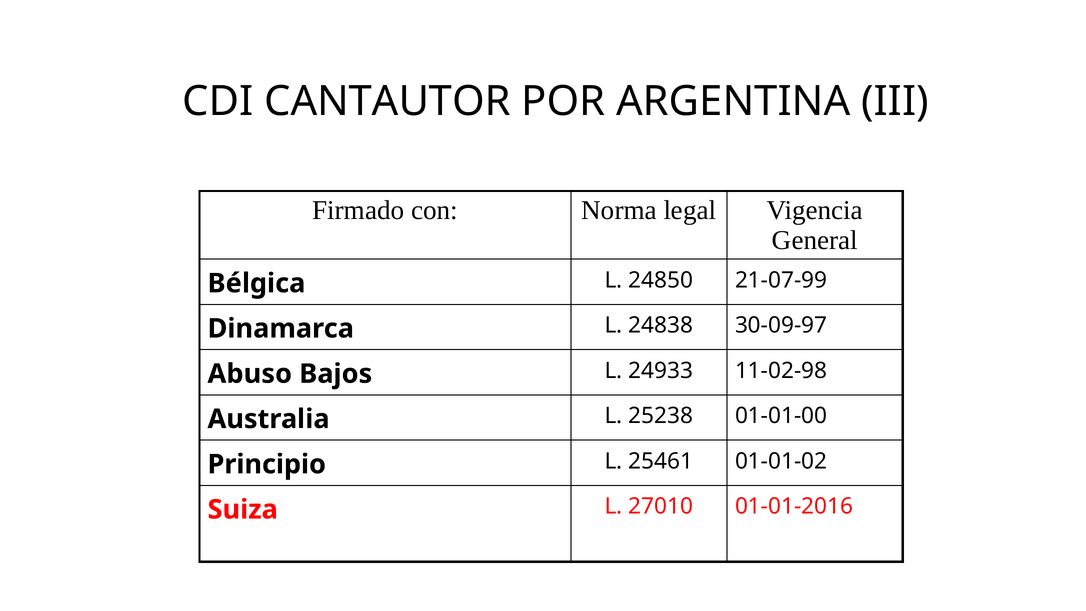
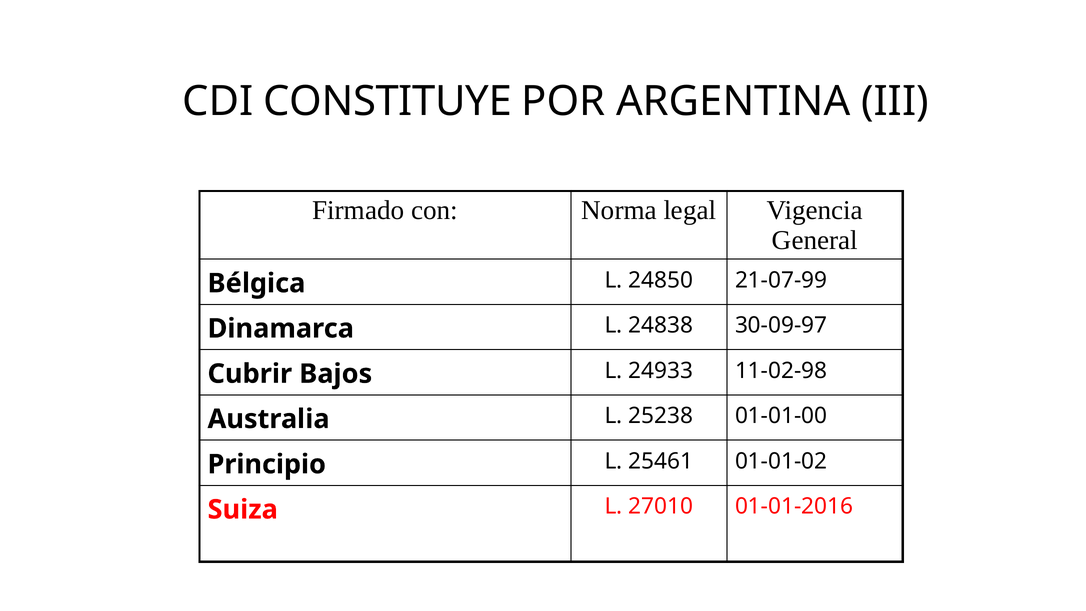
CANTAUTOR: CANTAUTOR -> CONSTITUYE
Abuso: Abuso -> Cubrir
